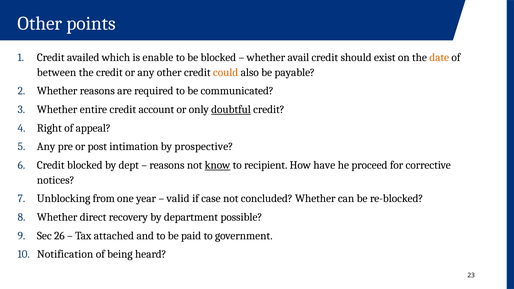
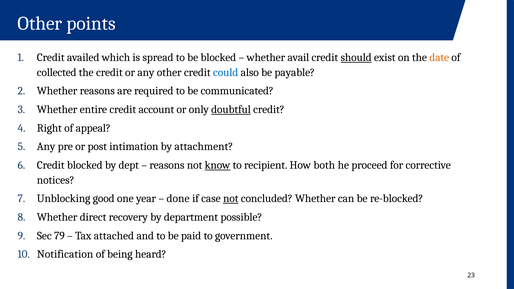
enable: enable -> spread
should underline: none -> present
between: between -> collected
could colour: orange -> blue
prospective: prospective -> attachment
have: have -> both
from: from -> good
valid: valid -> done
not at (231, 199) underline: none -> present
26: 26 -> 79
